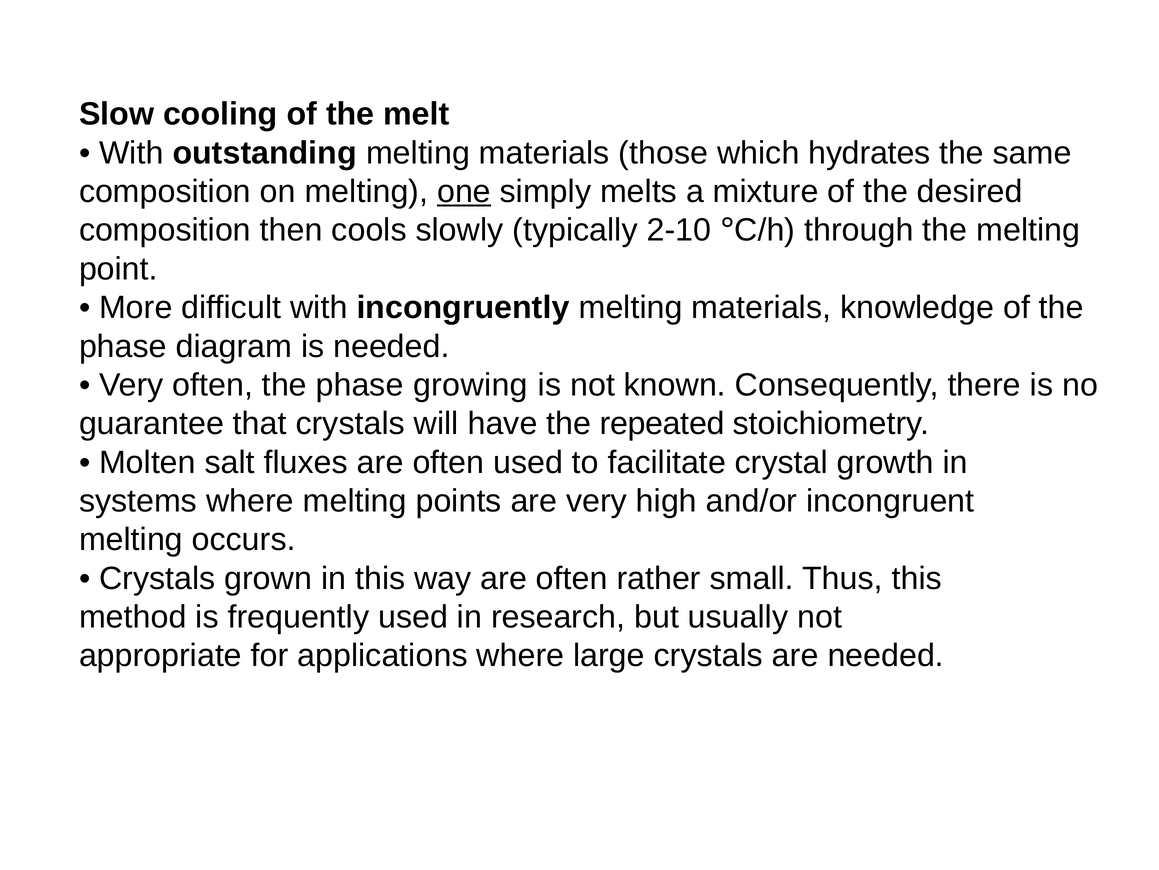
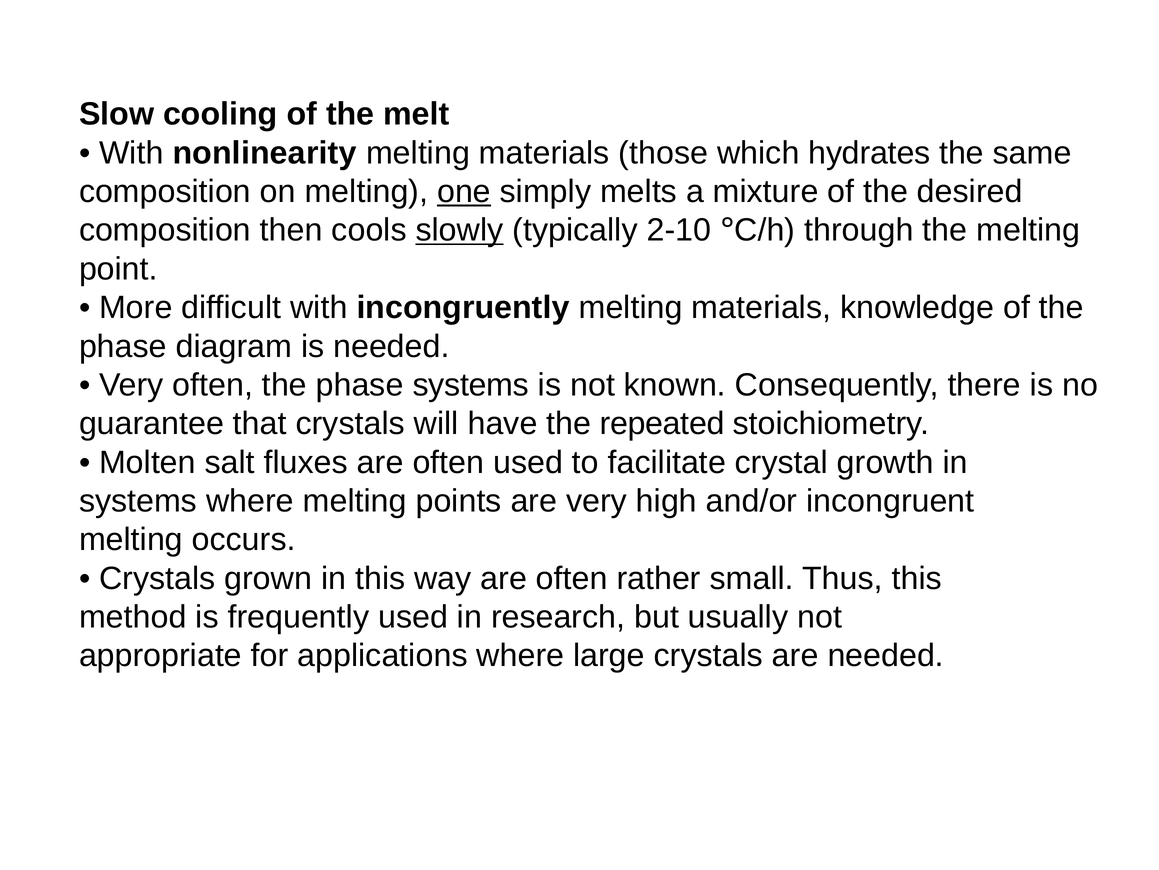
outstanding: outstanding -> nonlinearity
slowly underline: none -> present
phase growing: growing -> systems
